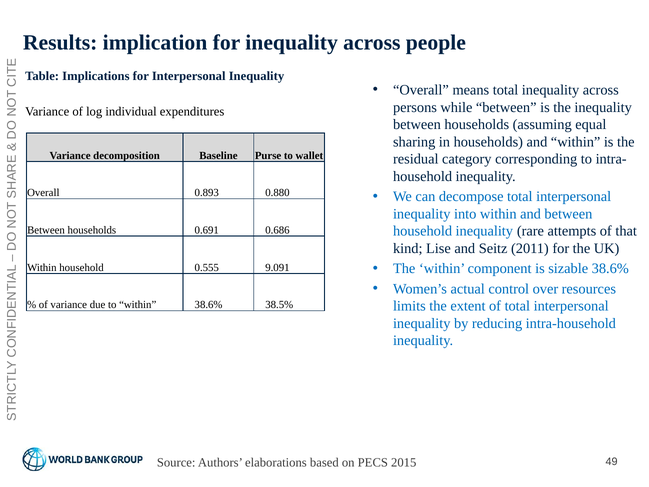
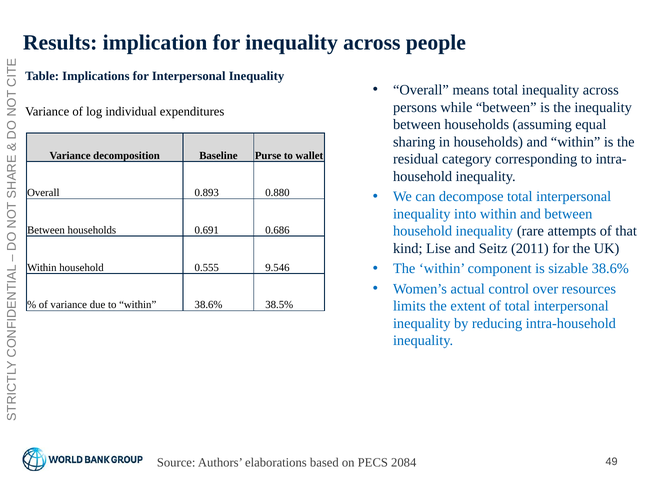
9.091: 9.091 -> 9.546
2015: 2015 -> 2084
